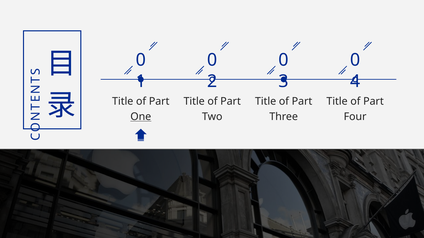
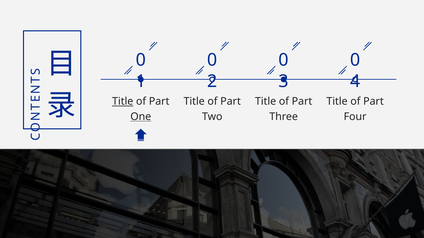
Title at (123, 102) underline: none -> present
